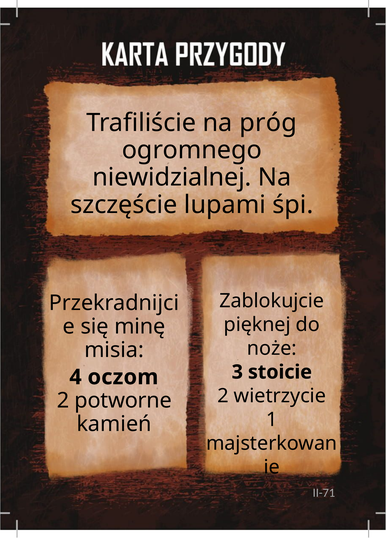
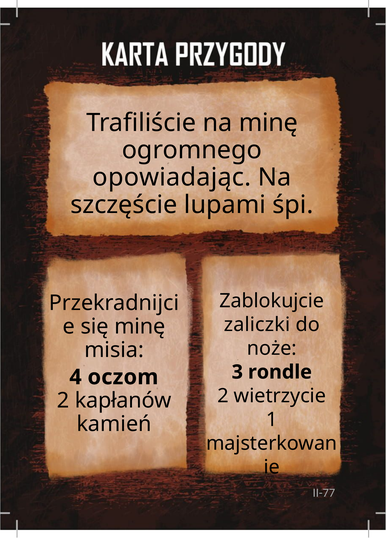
na próg: próg -> minę
niewidzialnej: niewidzialnej -> opowiadając
pięknej: pięknej -> zaliczki
stoicie: stoicie -> rondle
potworne: potworne -> kapłanów
II-71: II-71 -> II-77
